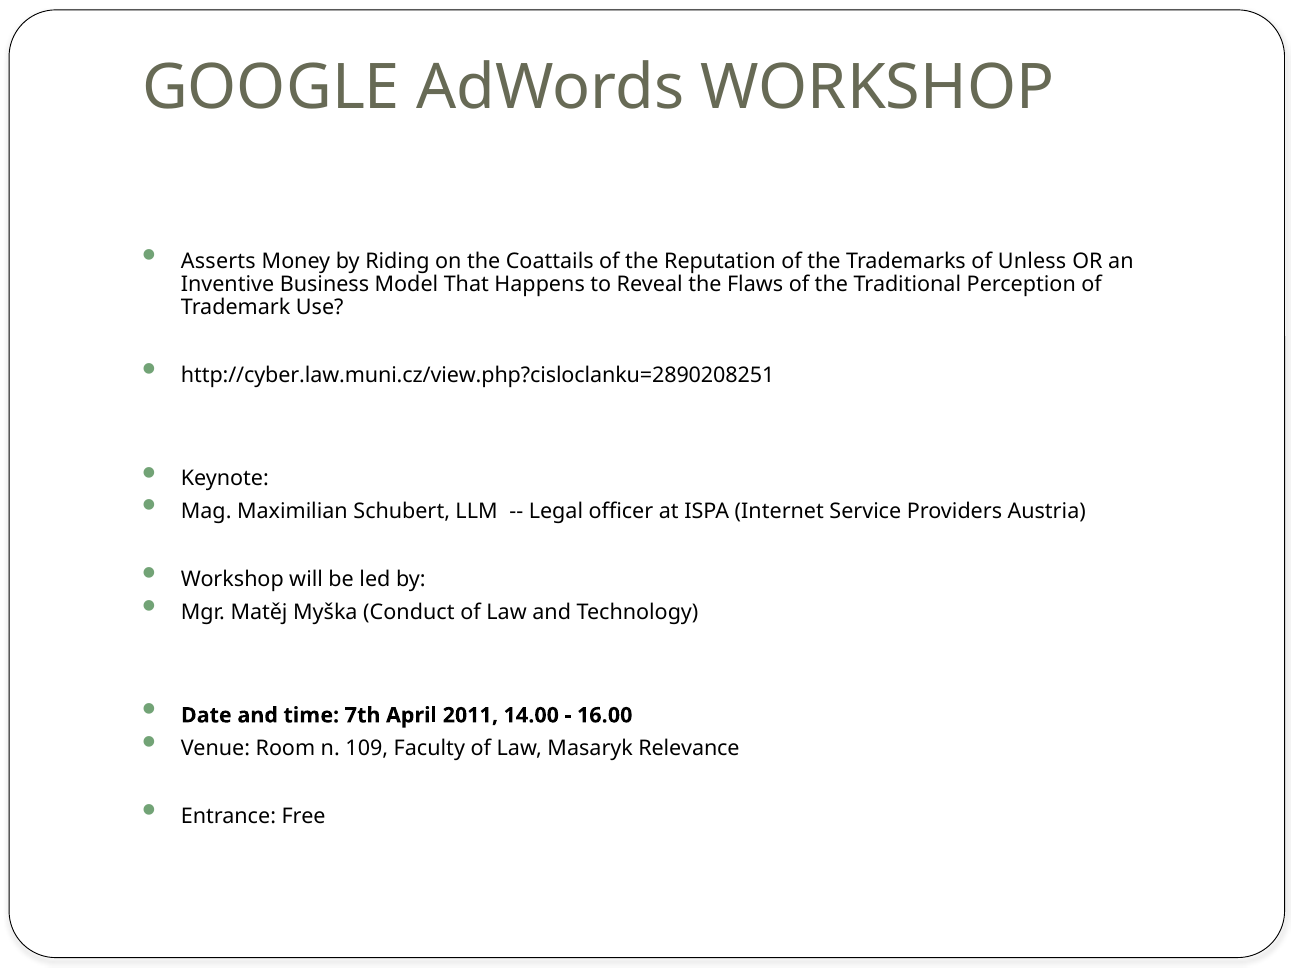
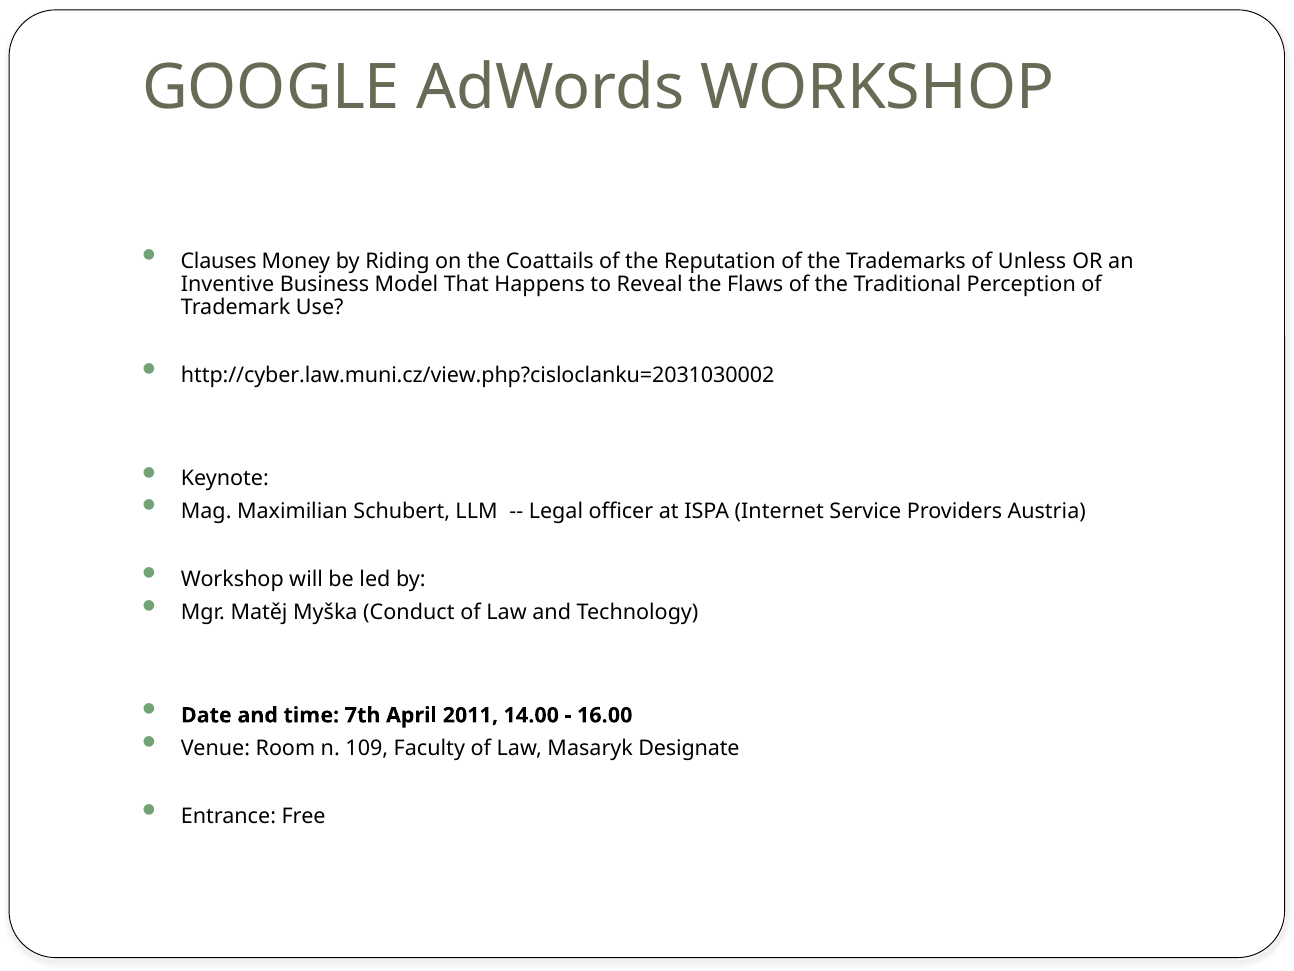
Asserts: Asserts -> Clauses
http://cyber.law.muni.cz/view.php?cisloclanku=2890208251: http://cyber.law.muni.cz/view.php?cisloclanku=2890208251 -> http://cyber.law.muni.cz/view.php?cisloclanku=2031030002
Relevance: Relevance -> Designate
